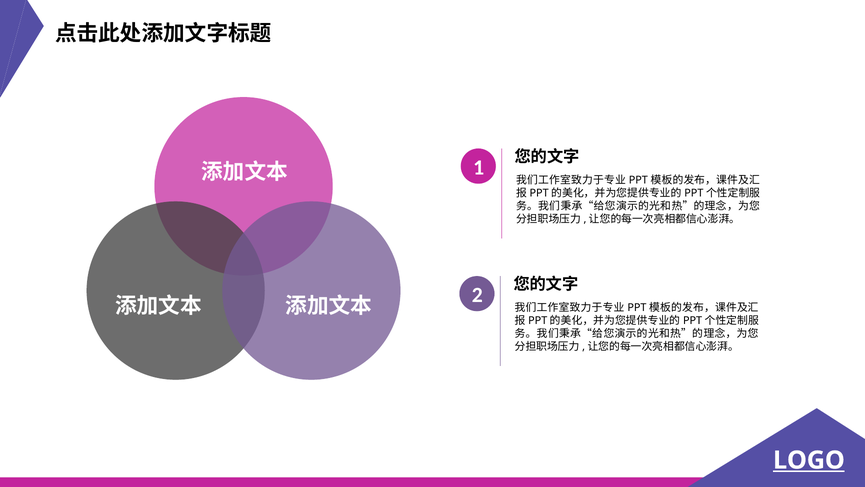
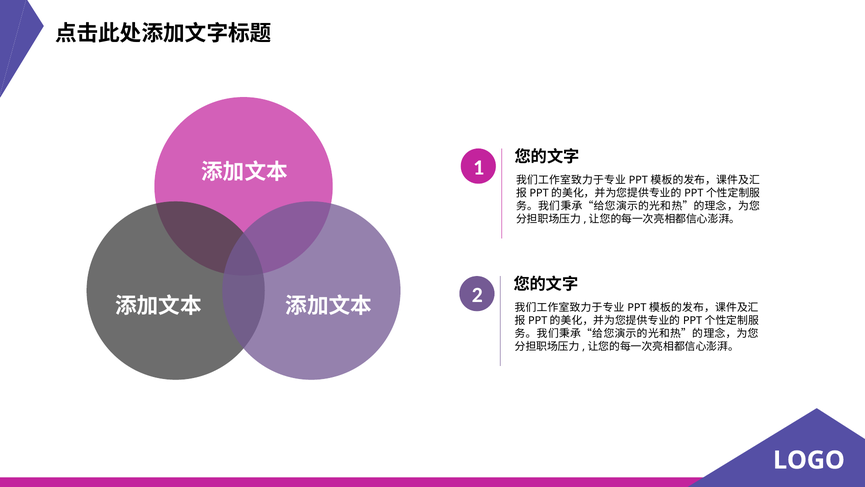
LOGO underline: present -> none
